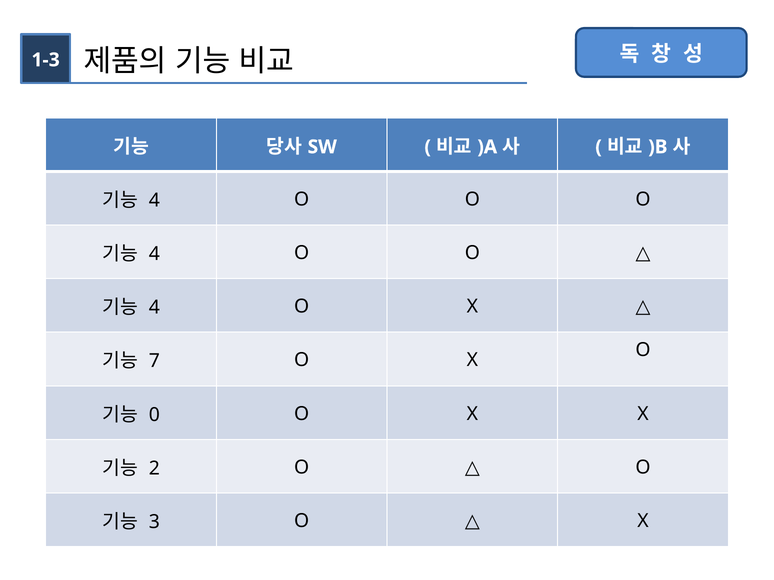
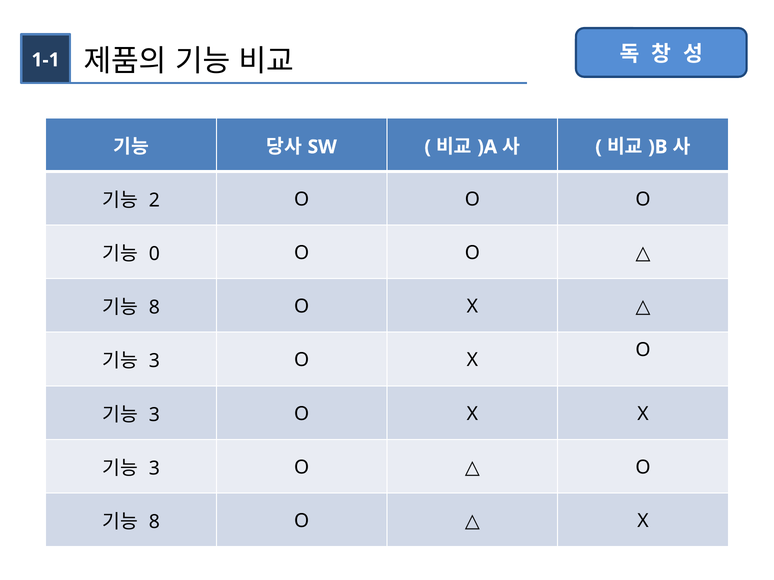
1-3: 1-3 -> 1-1
4 at (154, 200): 4 -> 2
4 at (154, 254): 4 -> 0
4 at (154, 307): 4 -> 8
7 at (154, 361): 7 -> 3
0 at (154, 415): 0 -> 3
2 at (154, 469): 2 -> 3
3 at (154, 522): 3 -> 8
